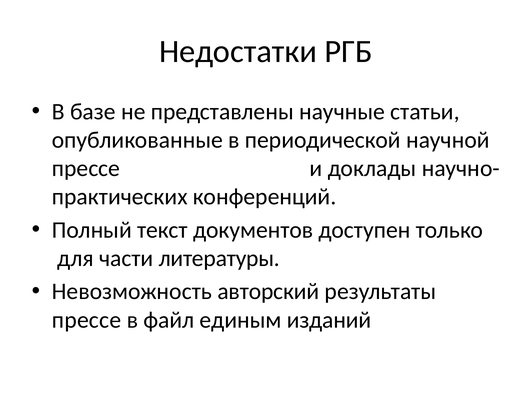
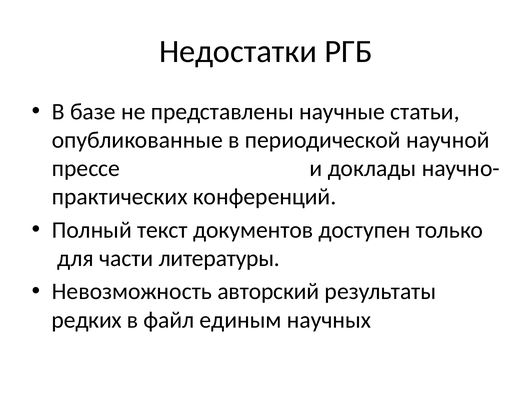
прессе at (86, 320): прессе -> редких
изданий: изданий -> научных
